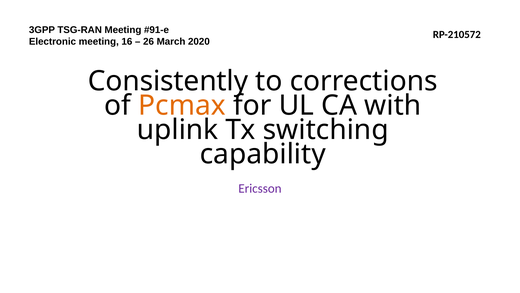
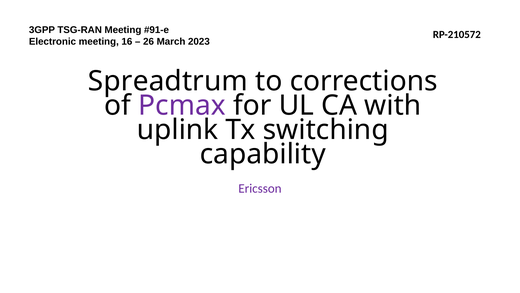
2020: 2020 -> 2023
Consistently: Consistently -> Spreadtrum
Pcmax colour: orange -> purple
